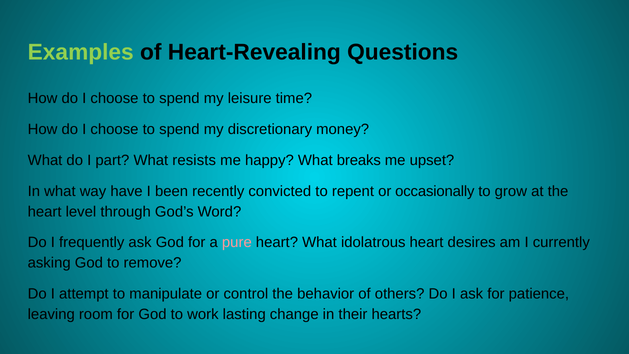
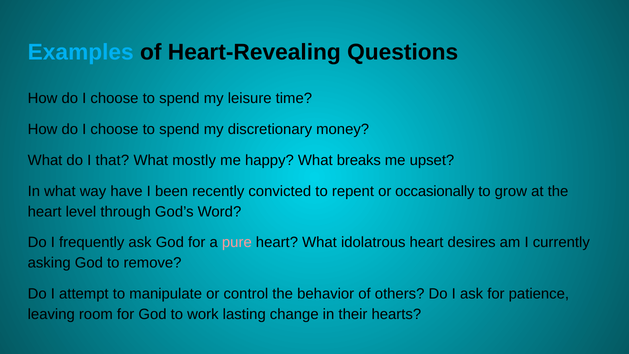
Examples colour: light green -> light blue
part: part -> that
resists: resists -> mostly
